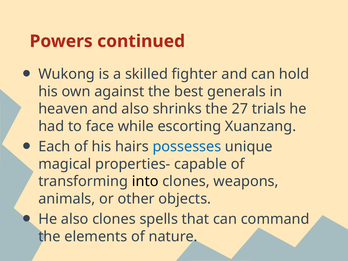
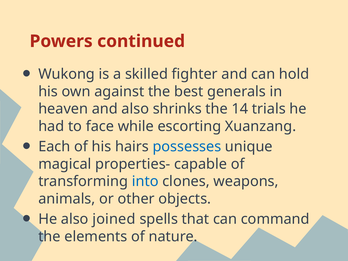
27: 27 -> 14
into colour: black -> blue
also clones: clones -> joined
